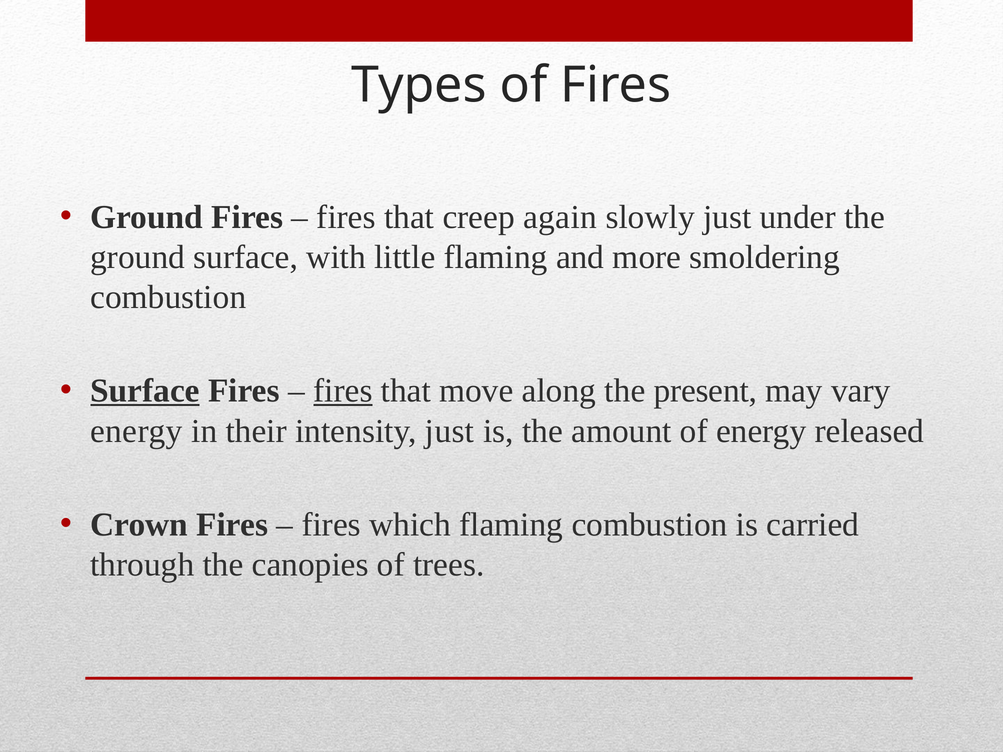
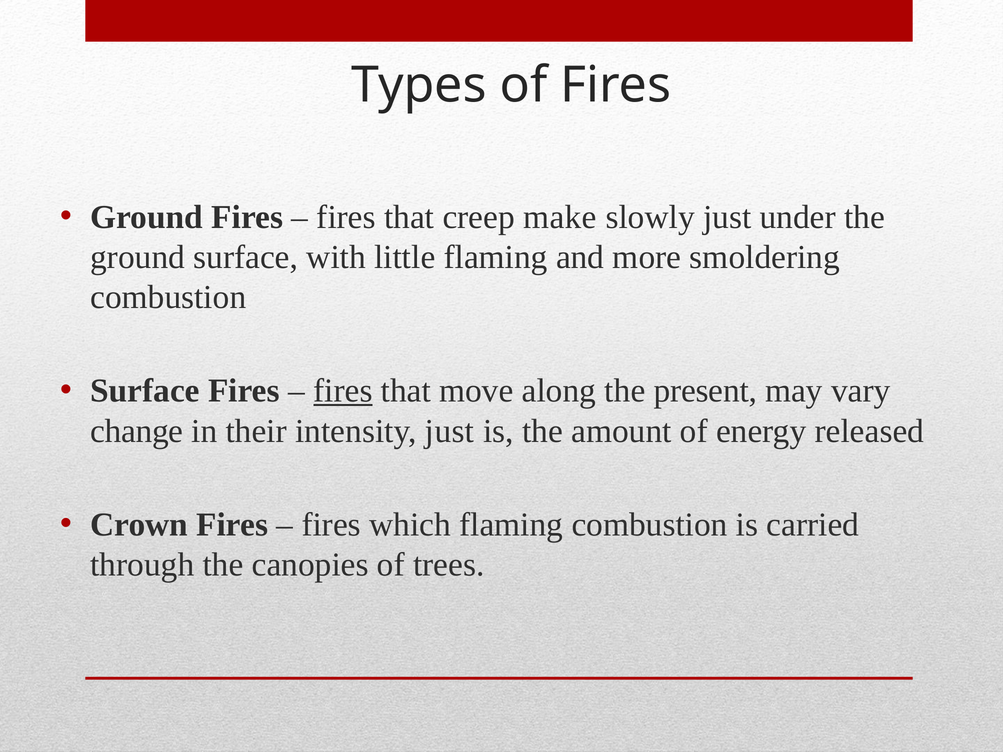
again: again -> make
Surface at (145, 391) underline: present -> none
energy at (136, 431): energy -> change
